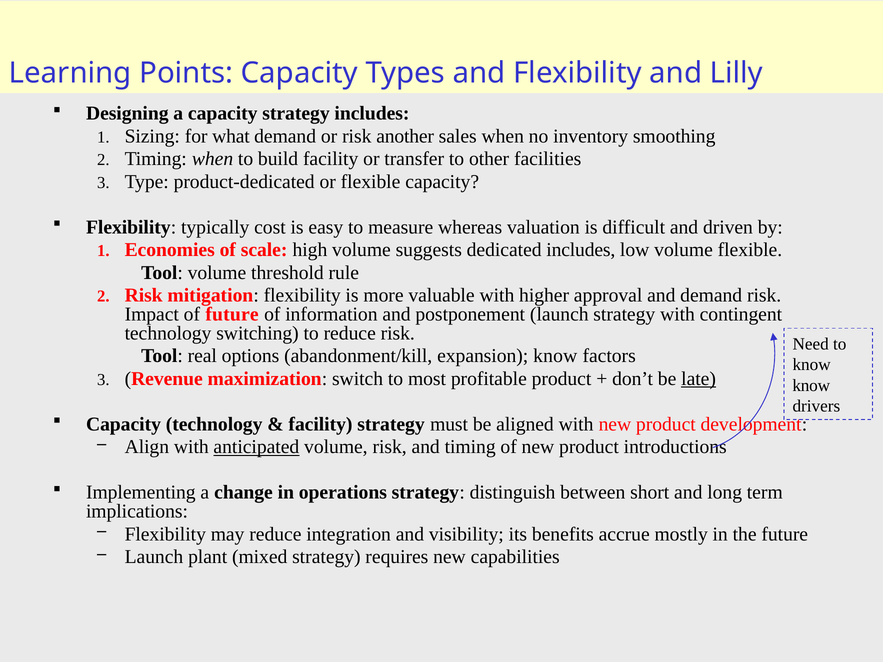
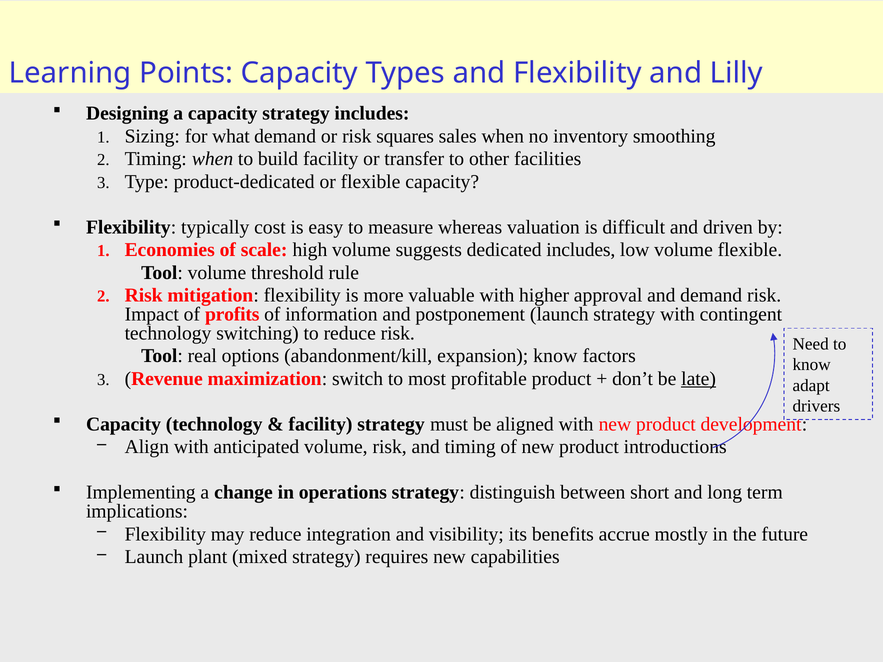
another: another -> squares
of future: future -> profits
know at (811, 385): know -> adapt
anticipated underline: present -> none
